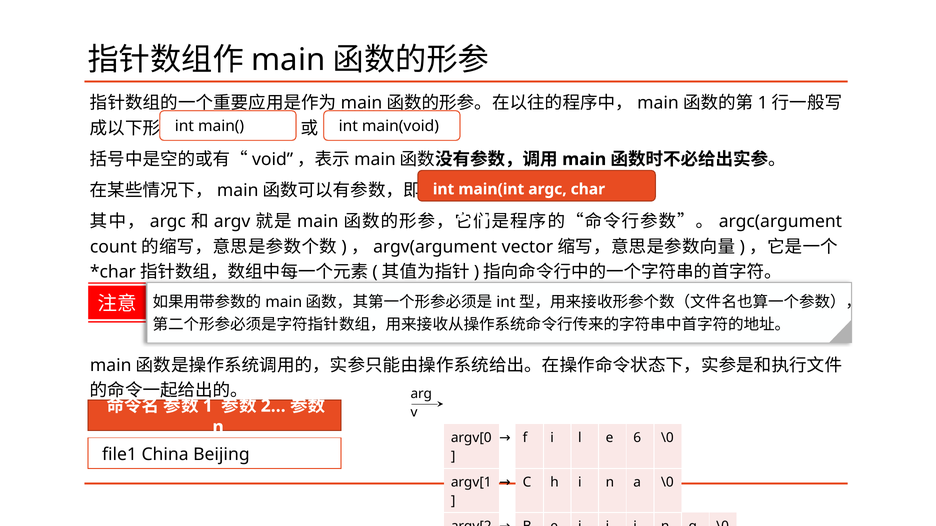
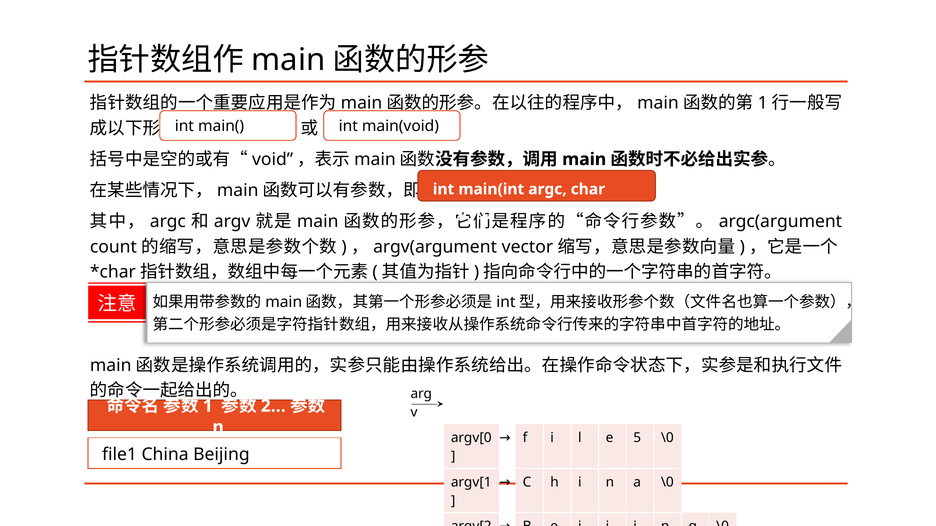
6: 6 -> 5
